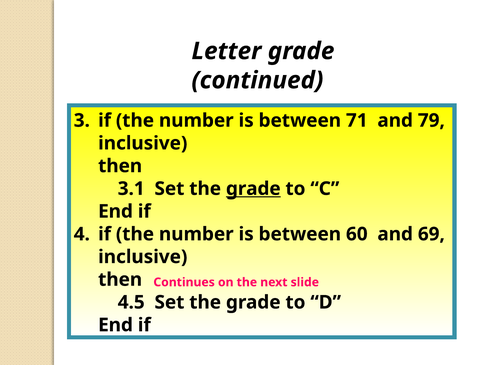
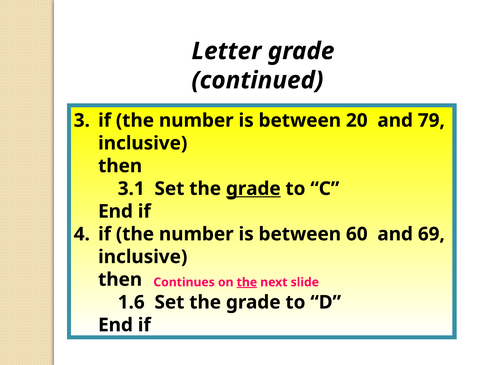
71: 71 -> 20
the at (247, 282) underline: none -> present
4.5: 4.5 -> 1.6
